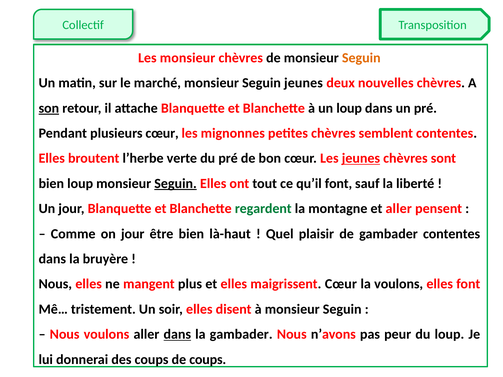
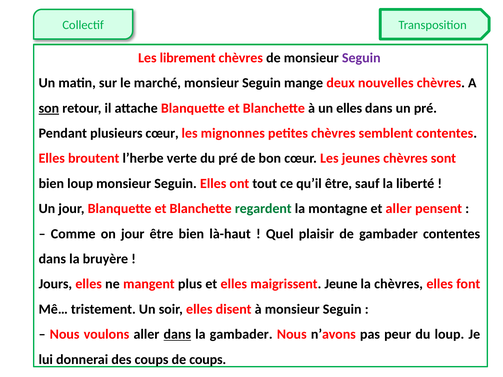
Les monsieur: monsieur -> librement
Seguin at (361, 58) colour: orange -> purple
Seguin jeunes: jeunes -> mange
un loup: loup -> elles
jeunes at (361, 158) underline: present -> none
Seguin at (176, 184) underline: present -> none
qu’il font: font -> être
Nous at (55, 284): Nous -> Jours
maigrissent Cœur: Cœur -> Jeune
la voulons: voulons -> chèvres
